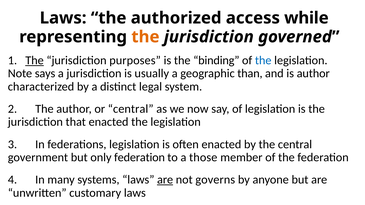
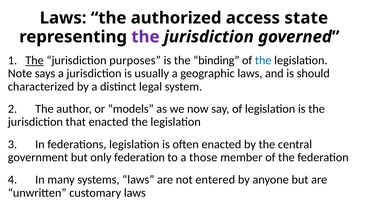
while: while -> state
the at (145, 37) colour: orange -> purple
geographic than: than -> laws
is author: author -> should
or central: central -> models
are at (165, 180) underline: present -> none
governs: governs -> entered
